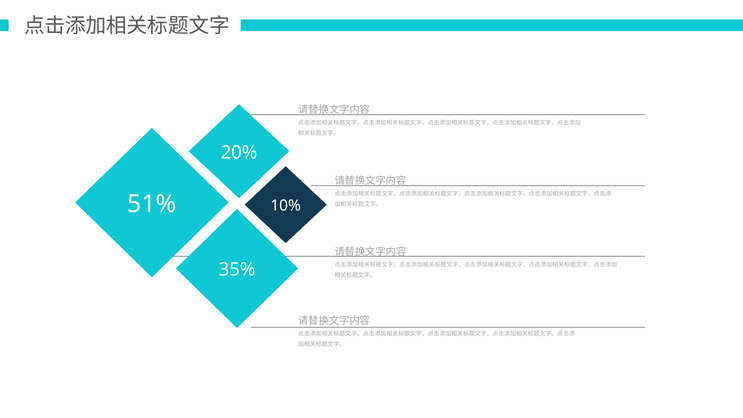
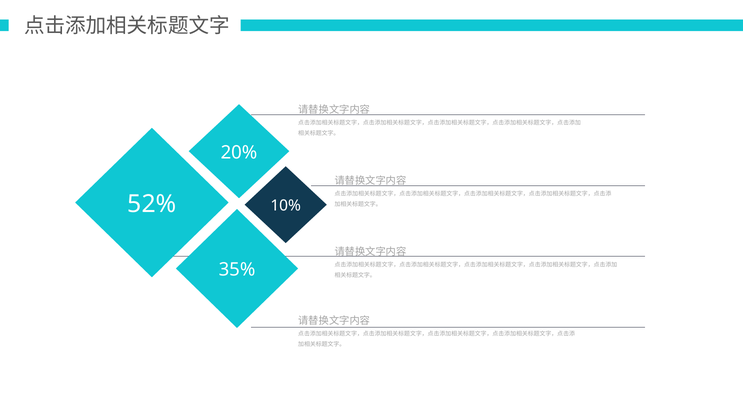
51%: 51% -> 52%
